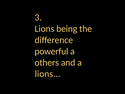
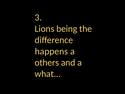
powerful: powerful -> happens
lions at (48, 74): lions -> what
